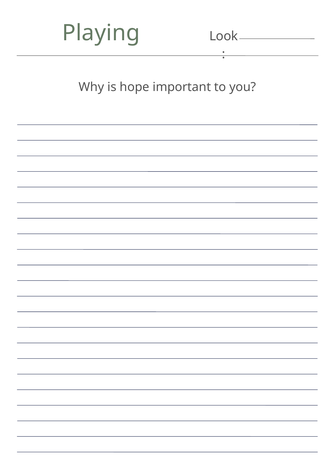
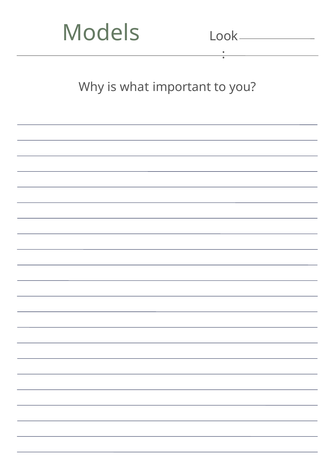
Playing: Playing -> Models
hope: hope -> what
